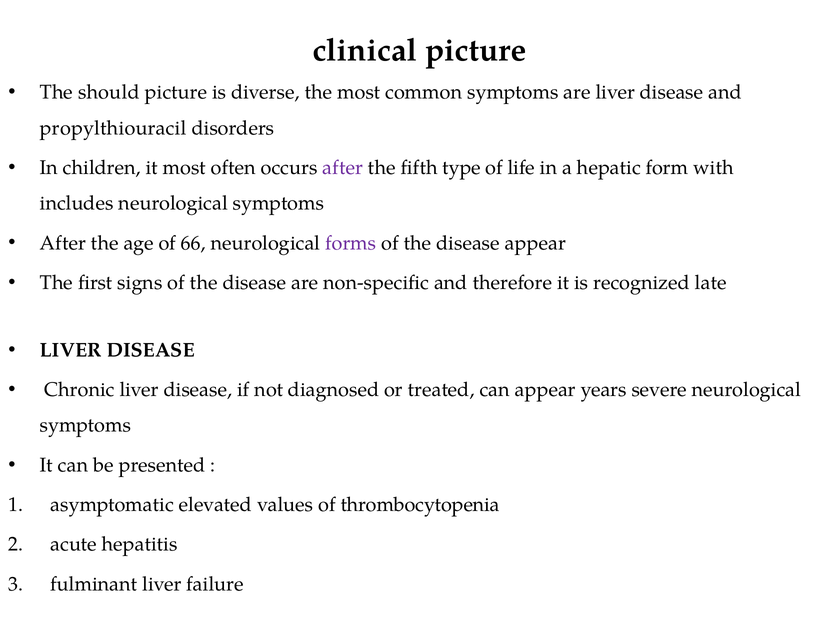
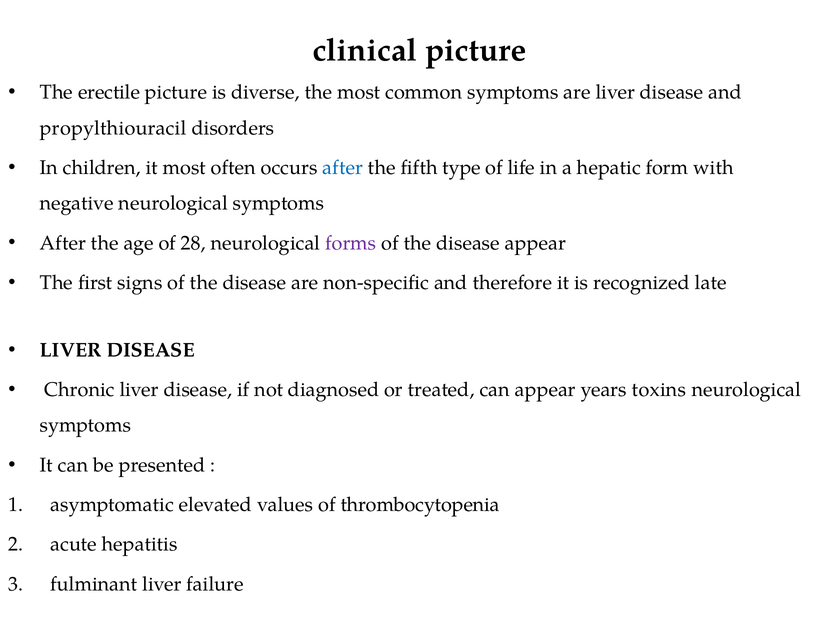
should: should -> erectile
after at (343, 168) colour: purple -> blue
includes: includes -> negative
66: 66 -> 28
severe: severe -> toxins
